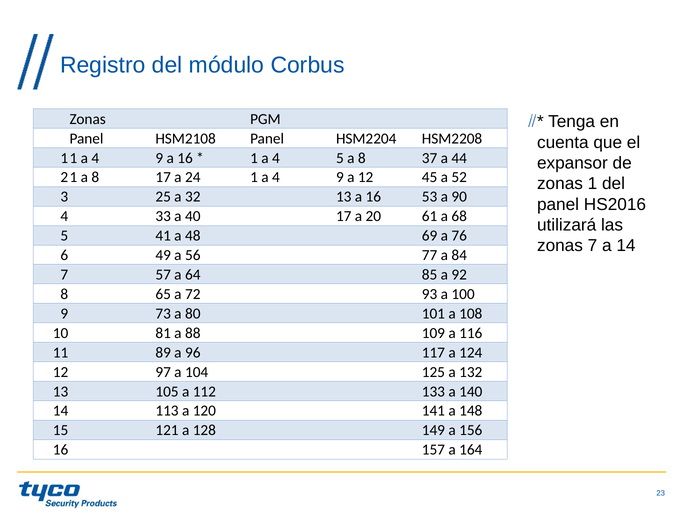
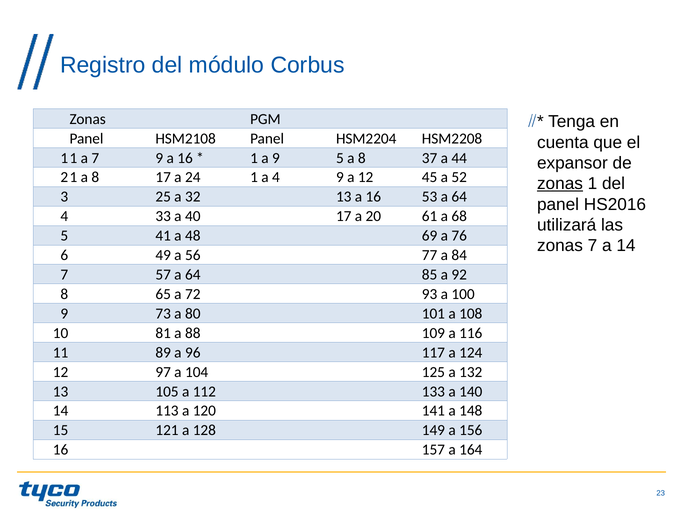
11 a 4: 4 -> 7
4 at (276, 158): 4 -> 9
zonas at (560, 184) underline: none -> present
53 a 90: 90 -> 64
